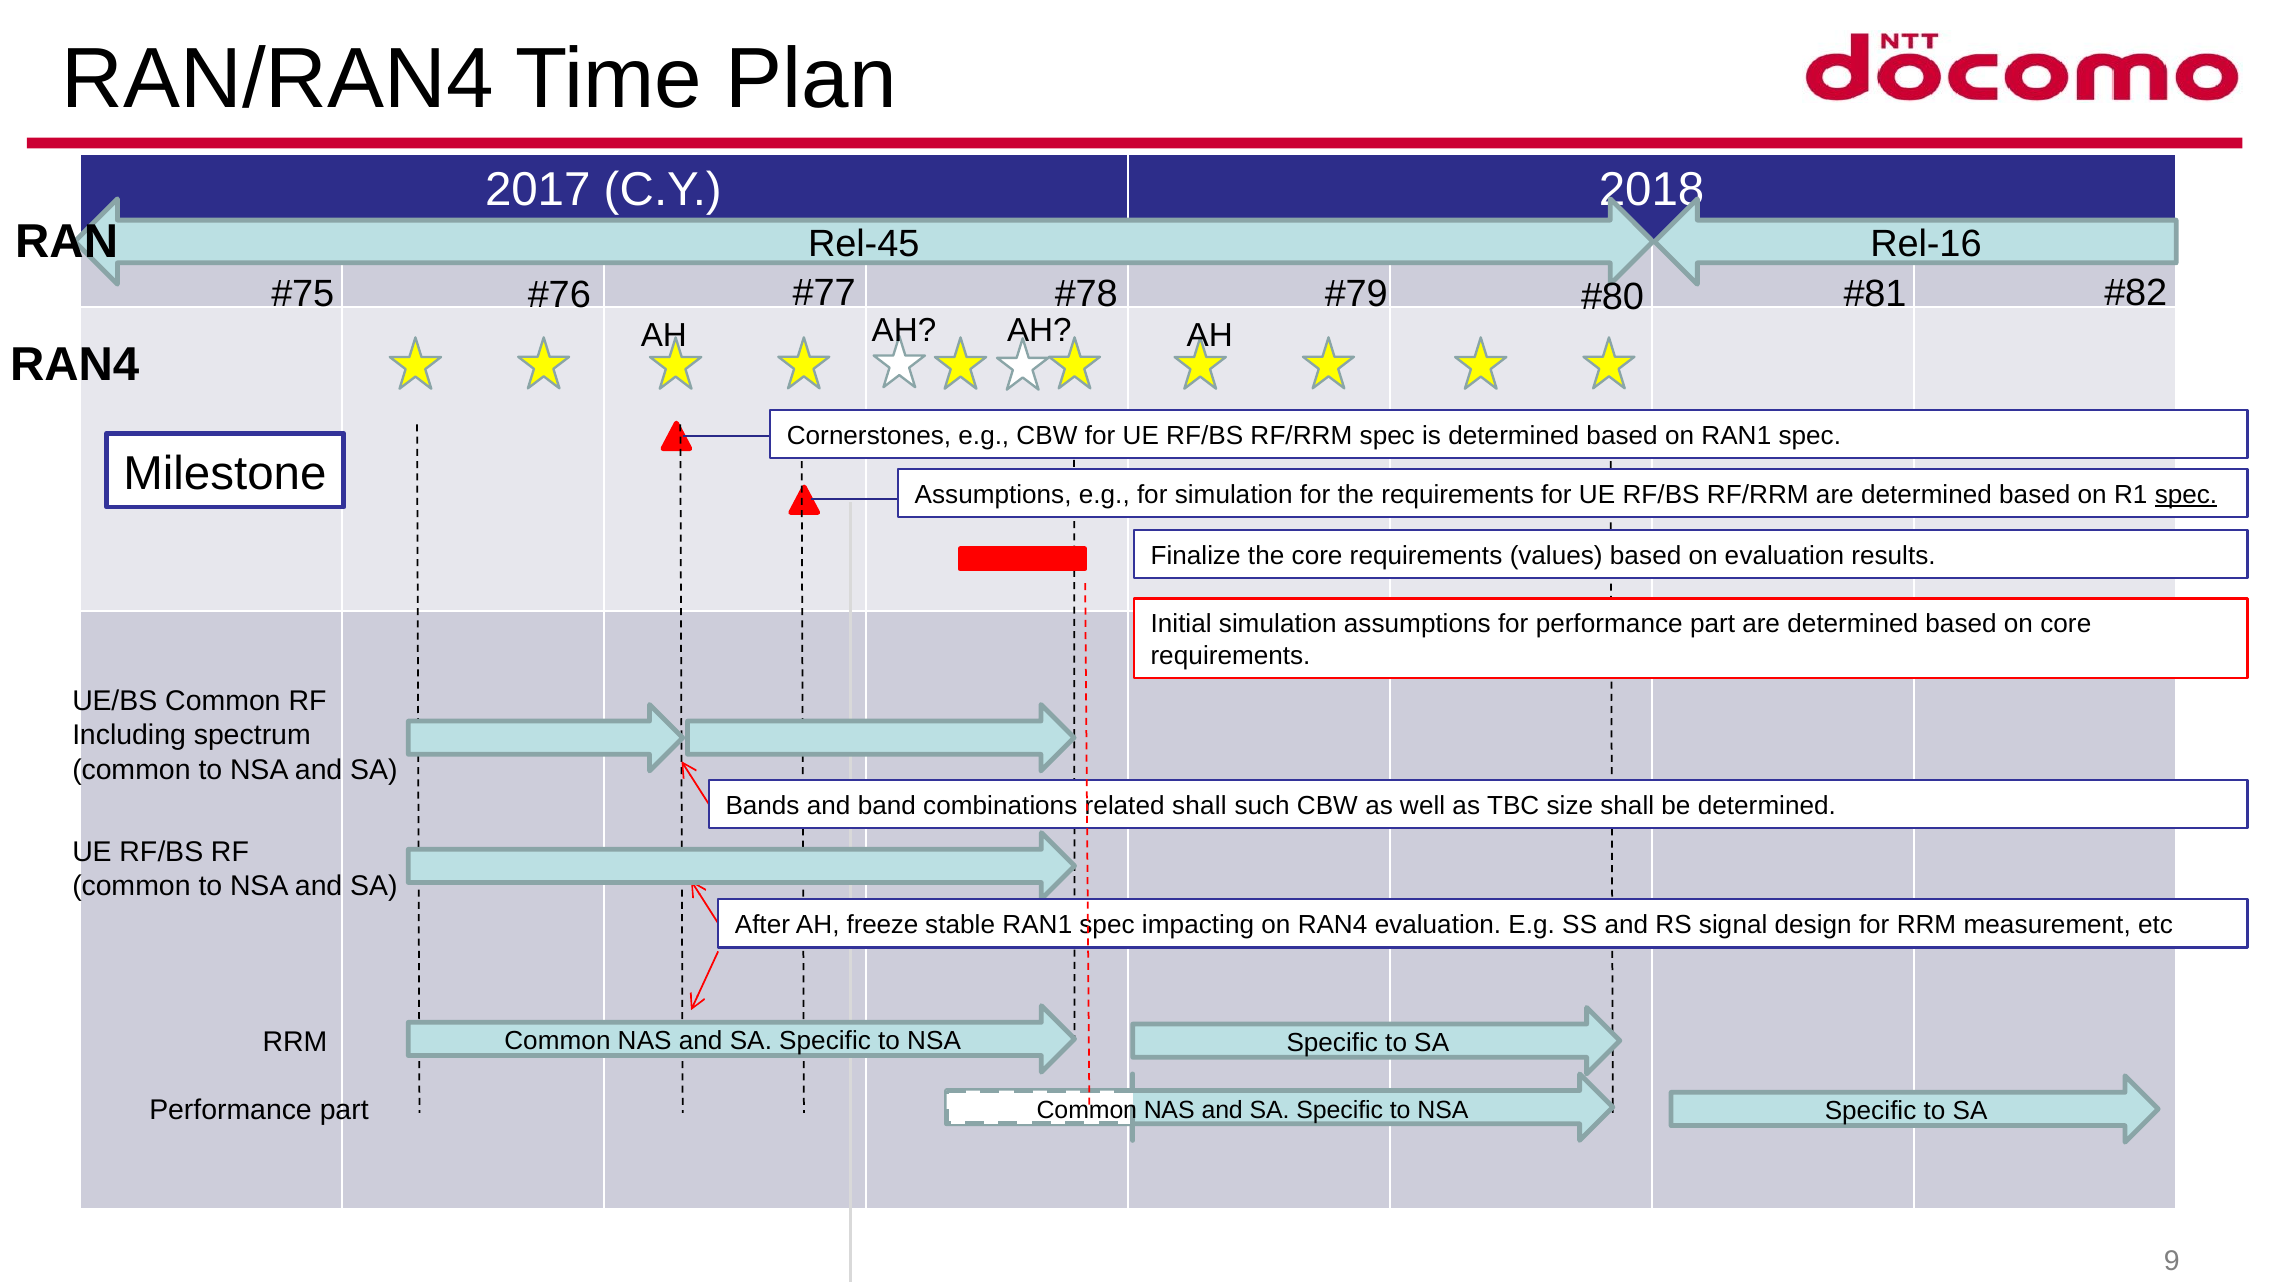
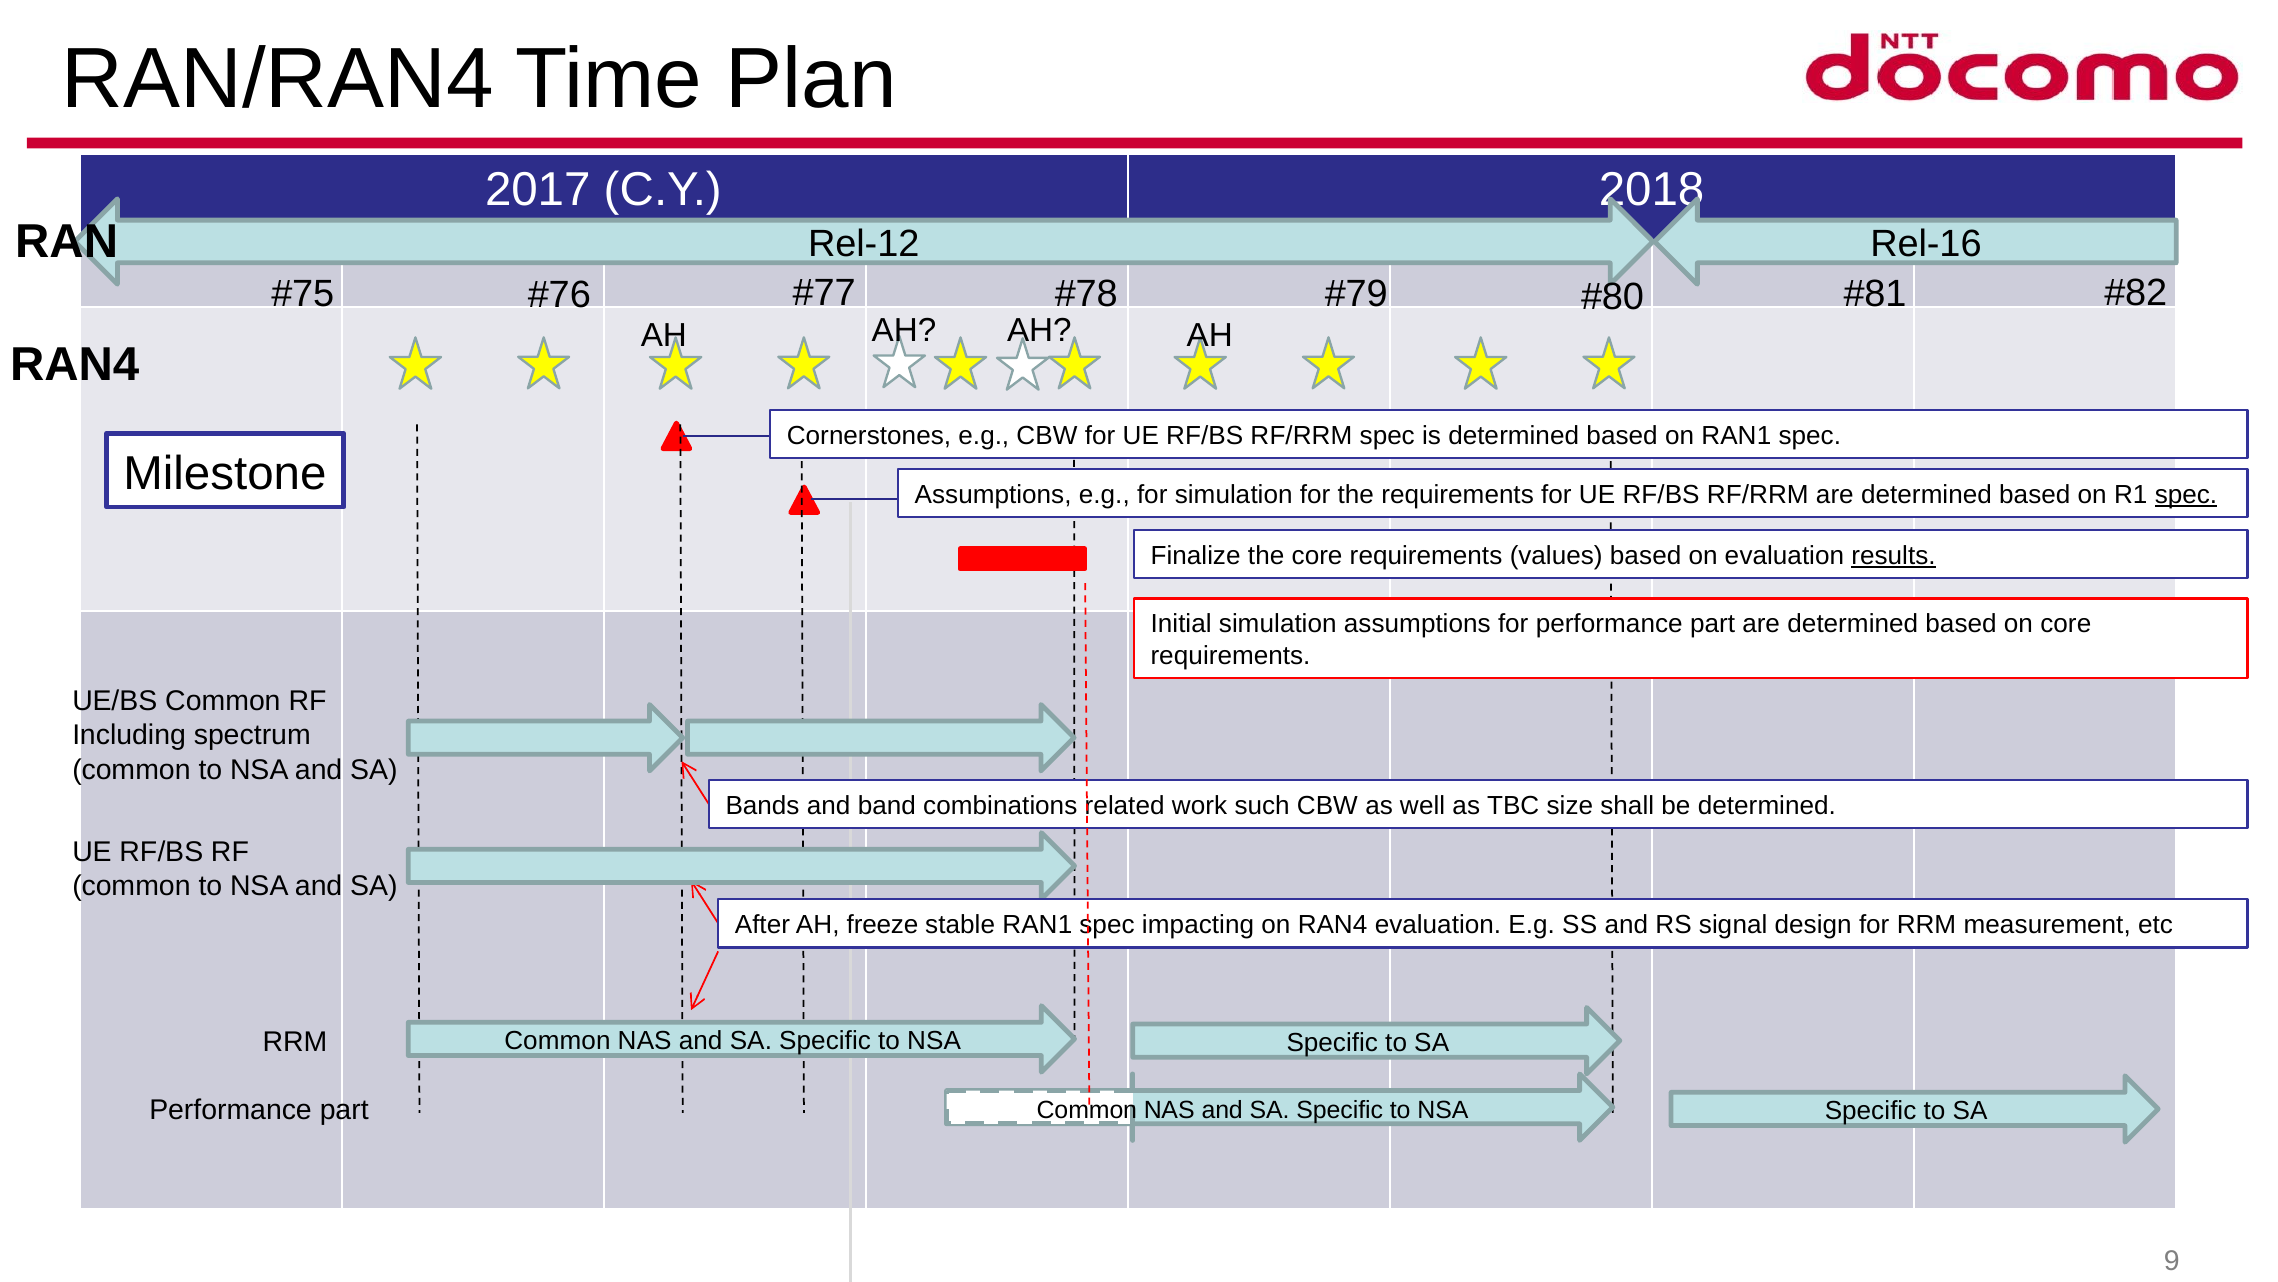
Rel-45: Rel-45 -> Rel-12
results underline: none -> present
related shall: shall -> work
